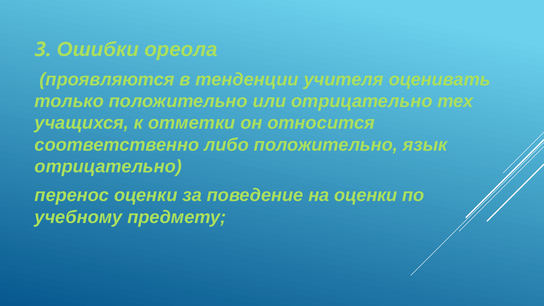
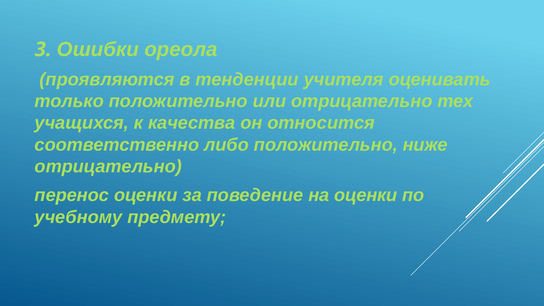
отметки: отметки -> качества
язык: язык -> ниже
